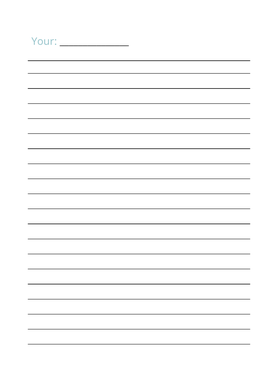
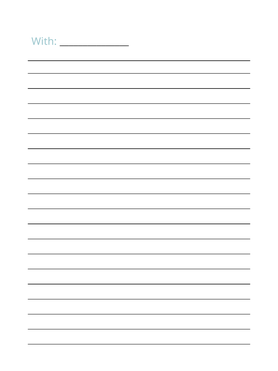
Your: Your -> With
